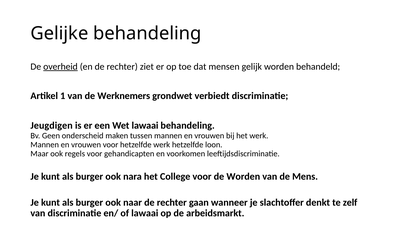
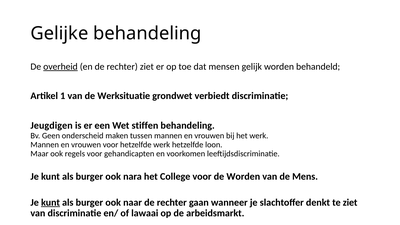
Werknemers: Werknemers -> Werksituatie
Wet lawaai: lawaai -> stiffen
kunt at (50, 202) underline: none -> present
te zelf: zelf -> ziet
